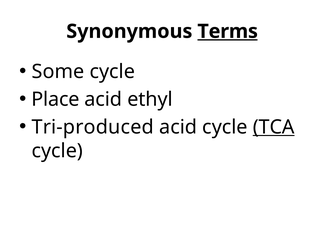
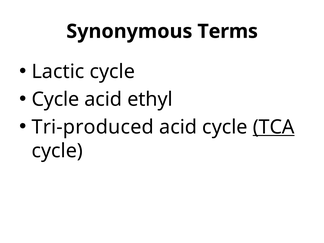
Terms underline: present -> none
Some: Some -> Lactic
Place at (55, 99): Place -> Cycle
